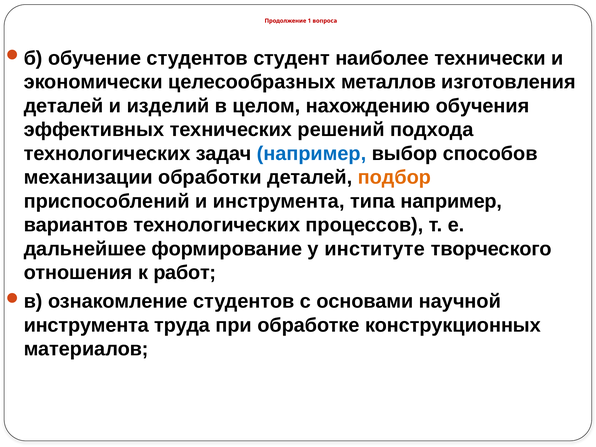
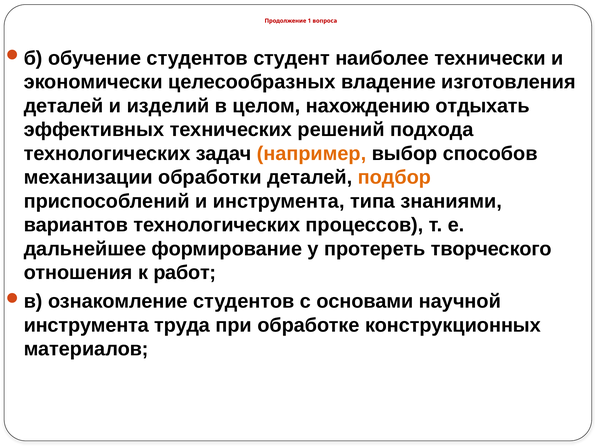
металлов: металлов -> владение
обучения: обучения -> отдыхать
например at (312, 154) colour: blue -> orange
типа например: например -> знаниями
институте: институте -> протереть
